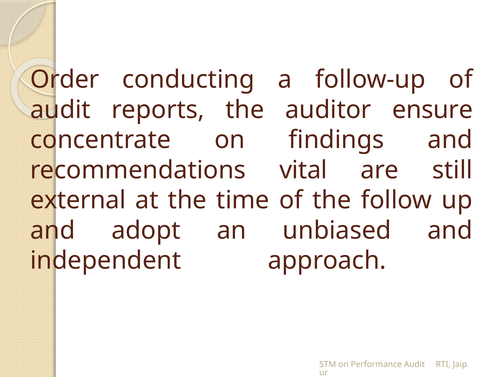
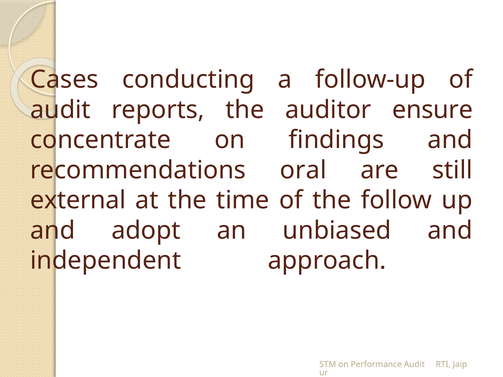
Order: Order -> Cases
vital: vital -> oral
